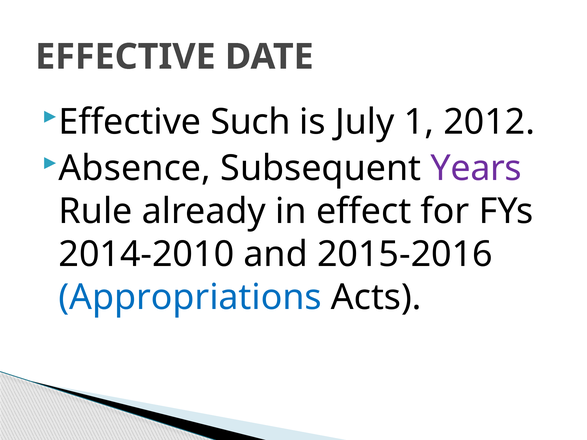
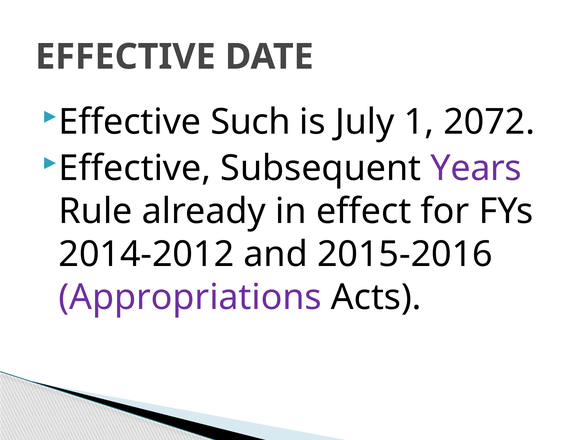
2012: 2012 -> 2072
Absence at (135, 168): Absence -> Effective
2014-2010: 2014-2010 -> 2014-2012
Appropriations colour: blue -> purple
